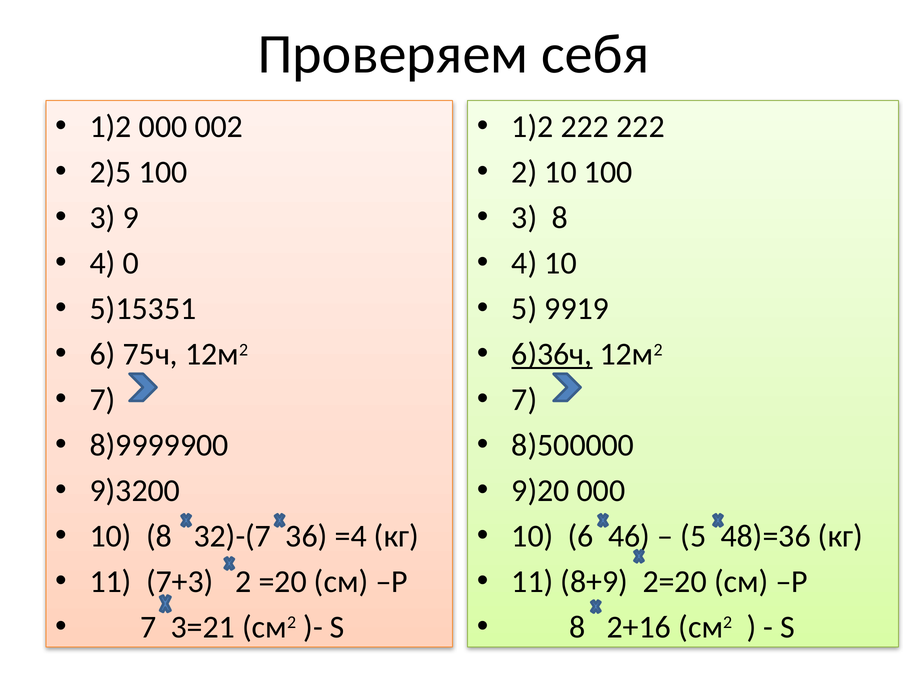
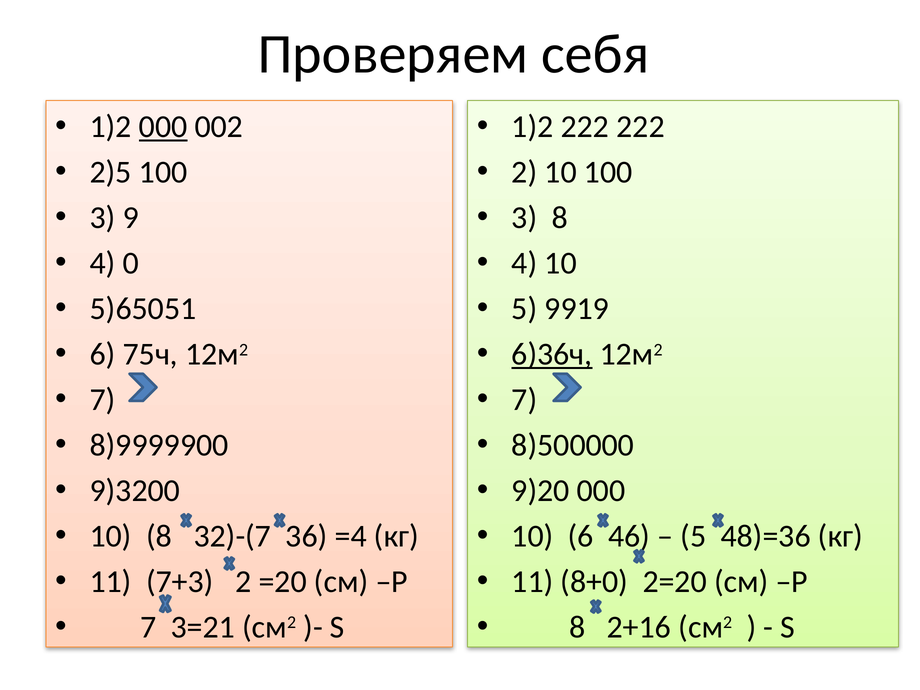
000 at (163, 127) underline: none -> present
5)15351: 5)15351 -> 5)65051
8+9: 8+9 -> 8+0
